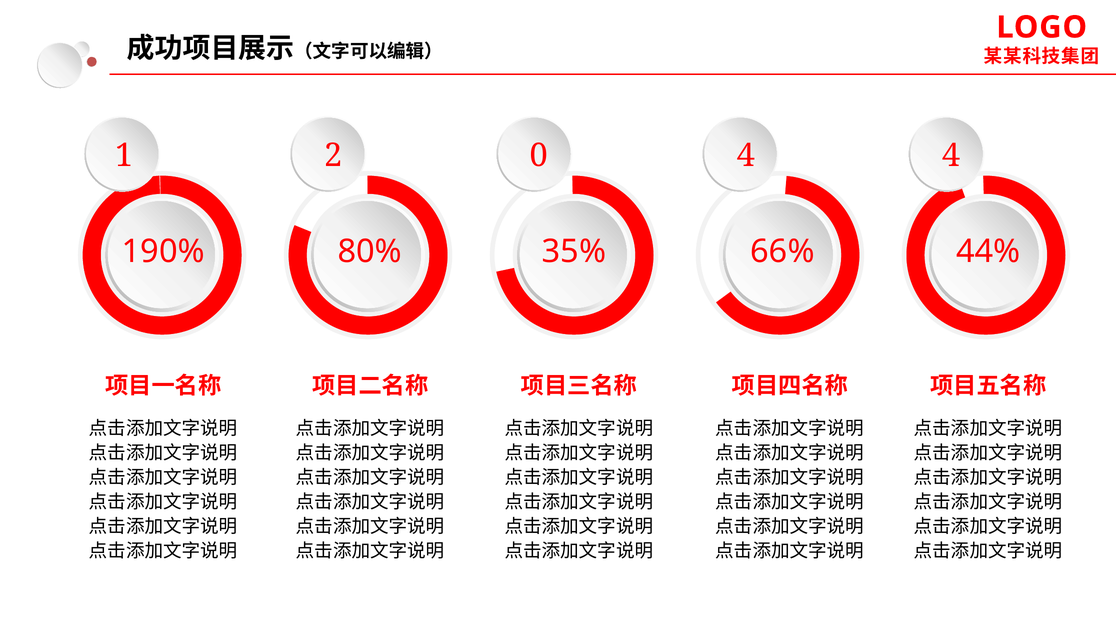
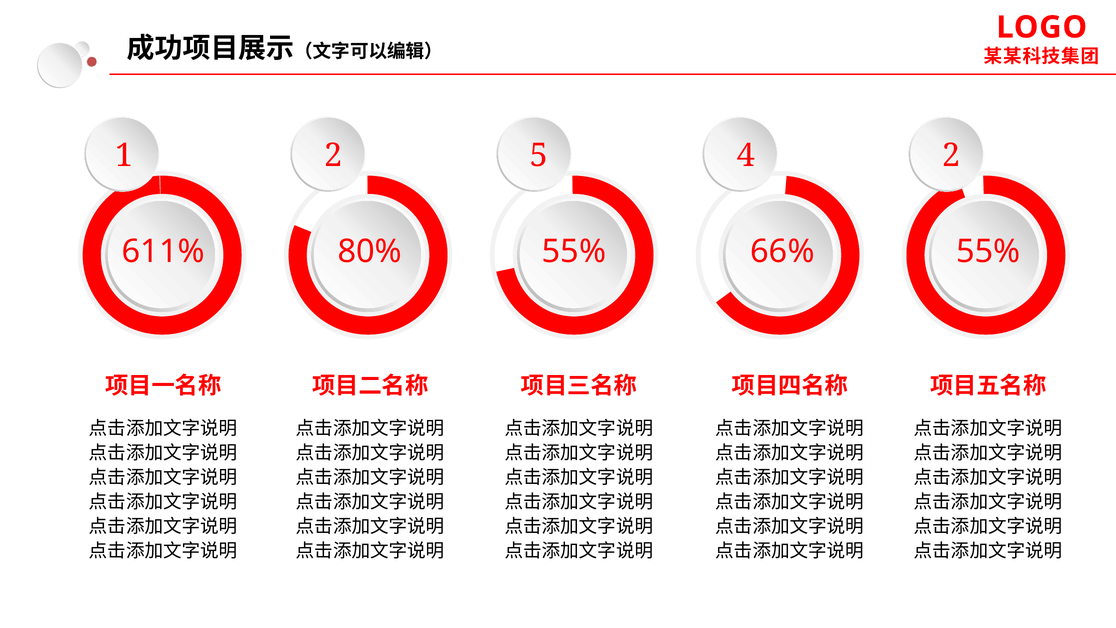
0: 0 -> 5
4 4: 4 -> 2
190%: 190% -> 611%
80% 35%: 35% -> 55%
66% 44%: 44% -> 55%
